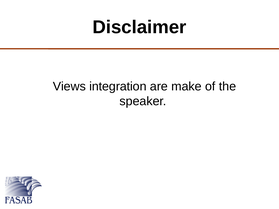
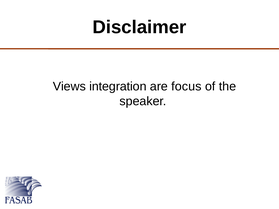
make: make -> focus
